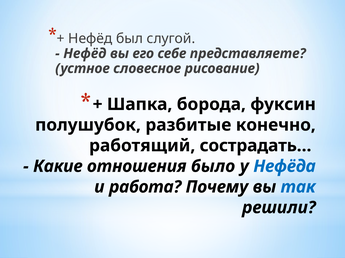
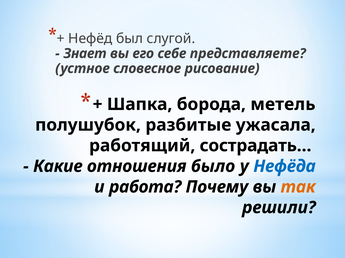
Нефёд at (85, 54): Нефёд -> Знает
фуксин: фуксин -> метель
конечно: конечно -> ужасала
так colour: blue -> orange
